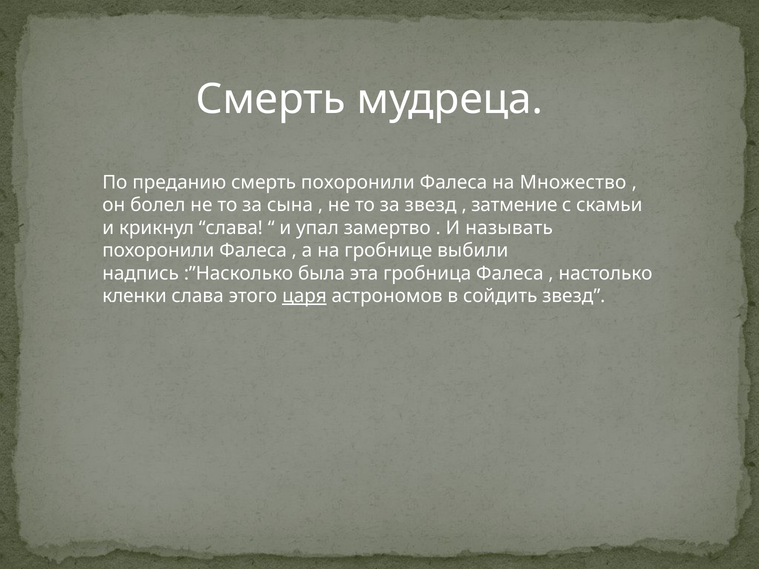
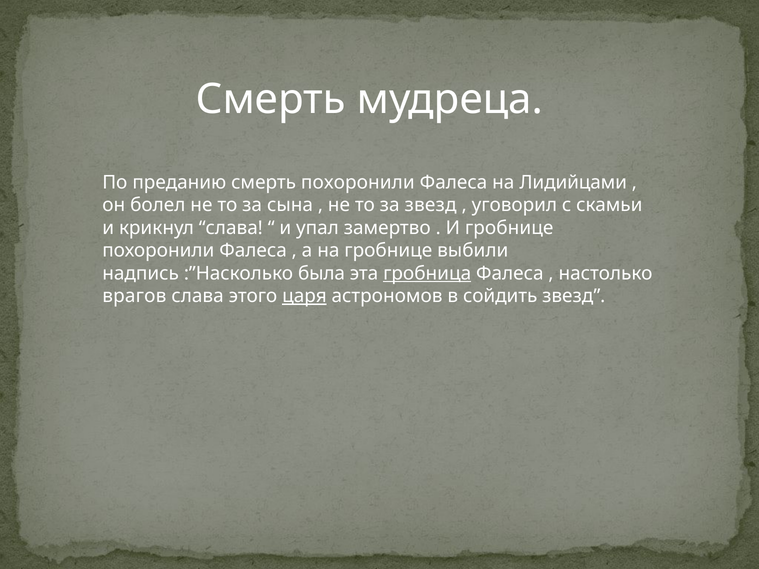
Множество: Множество -> Лидийцами
затмение: затмение -> уговорил
И называть: называть -> гробнице
гробница underline: none -> present
кленки: кленки -> врагов
